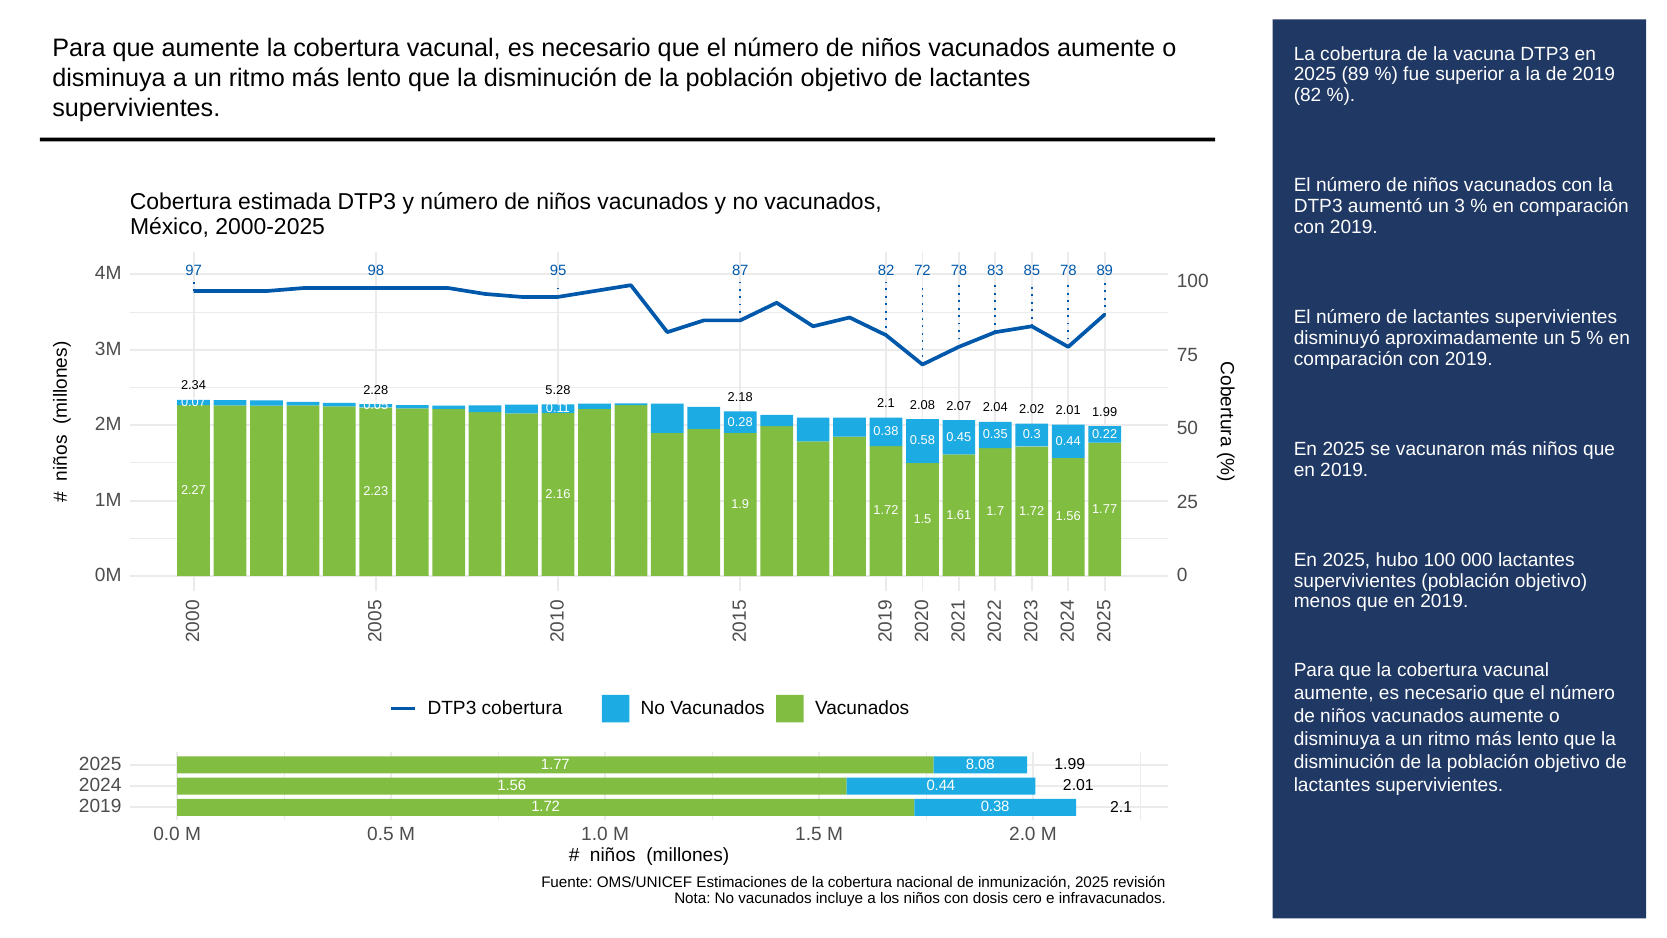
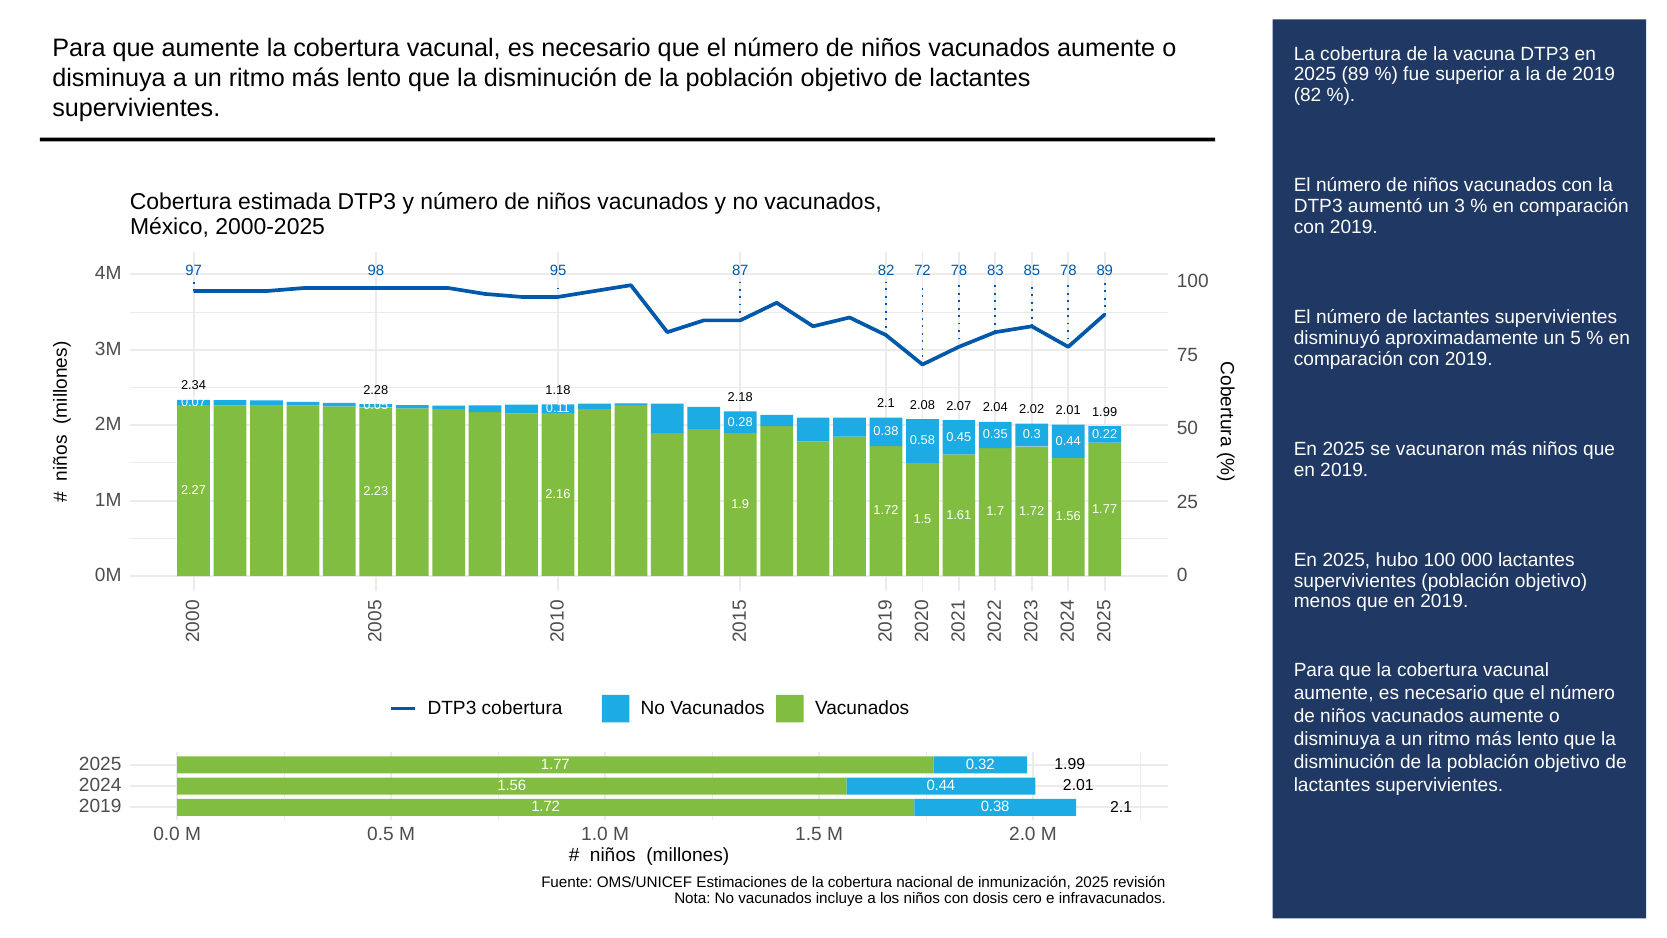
5.28: 5.28 -> 1.18
8.08: 8.08 -> 0.32
